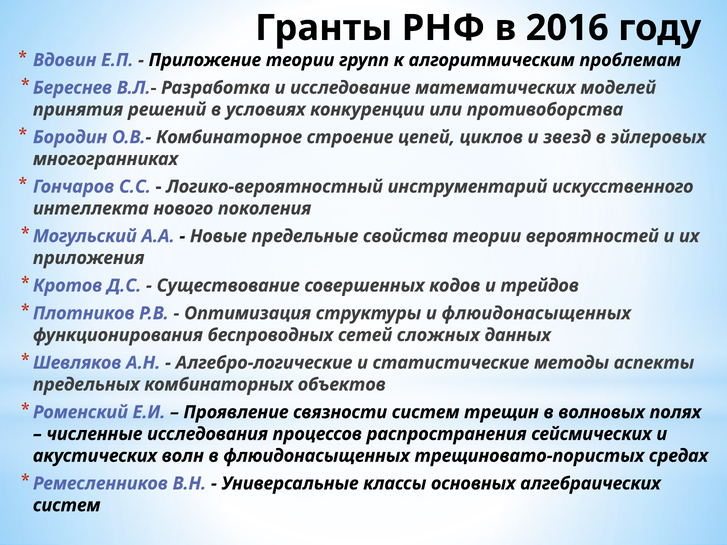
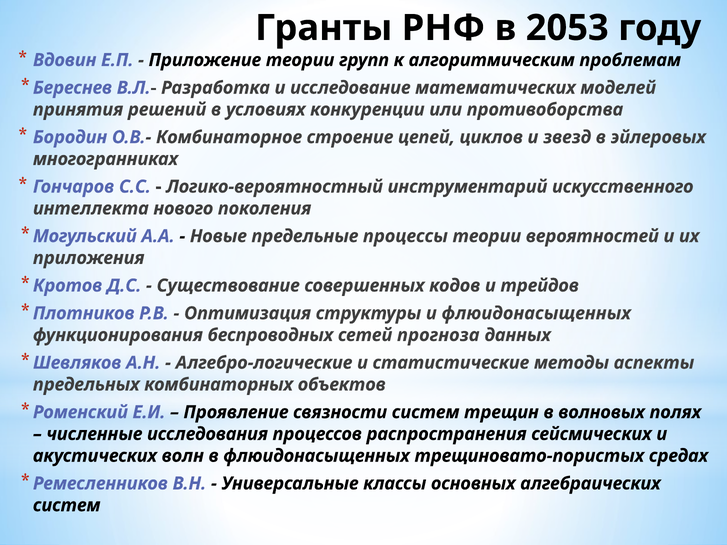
2016: 2016 -> 2053
свойства: свойства -> процессы
сложных: сложных -> прогноза
